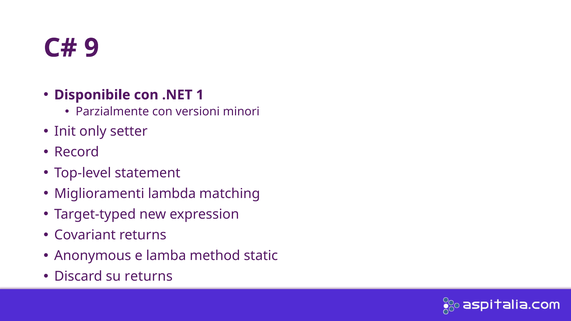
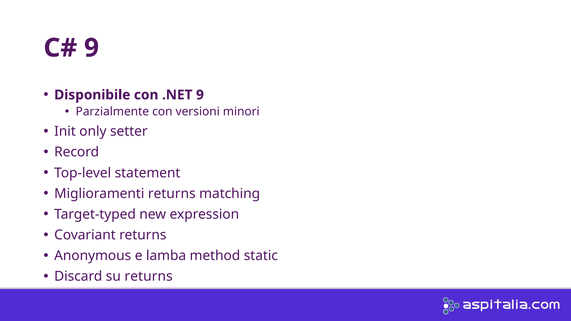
.NET 1: 1 -> 9
Miglioramenti lambda: lambda -> returns
